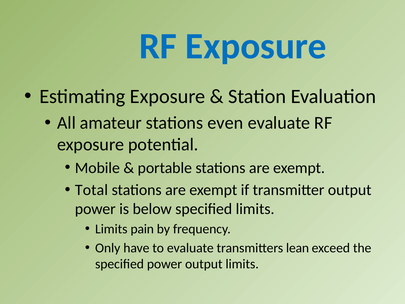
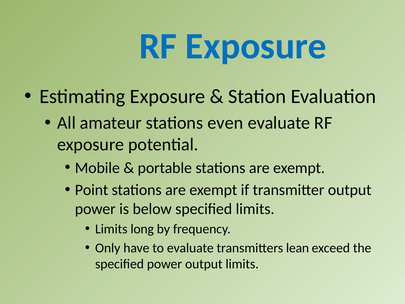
Total: Total -> Point
pain: pain -> long
